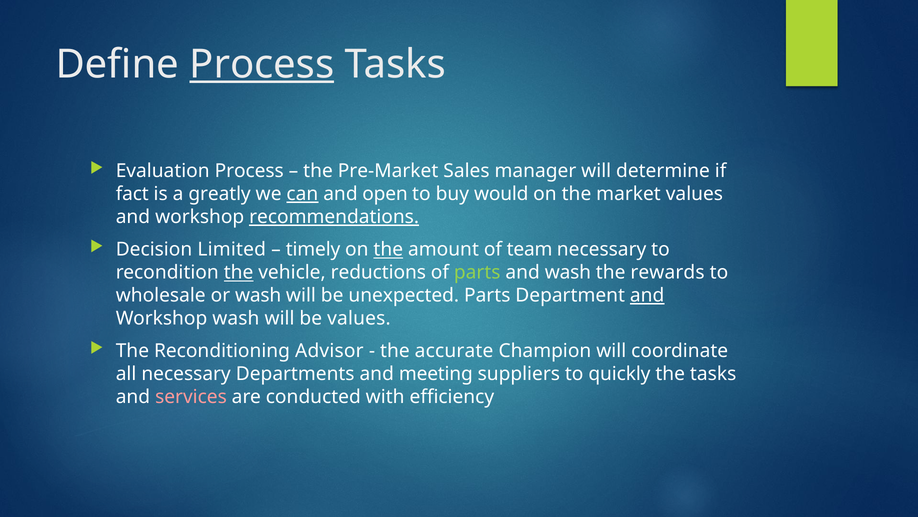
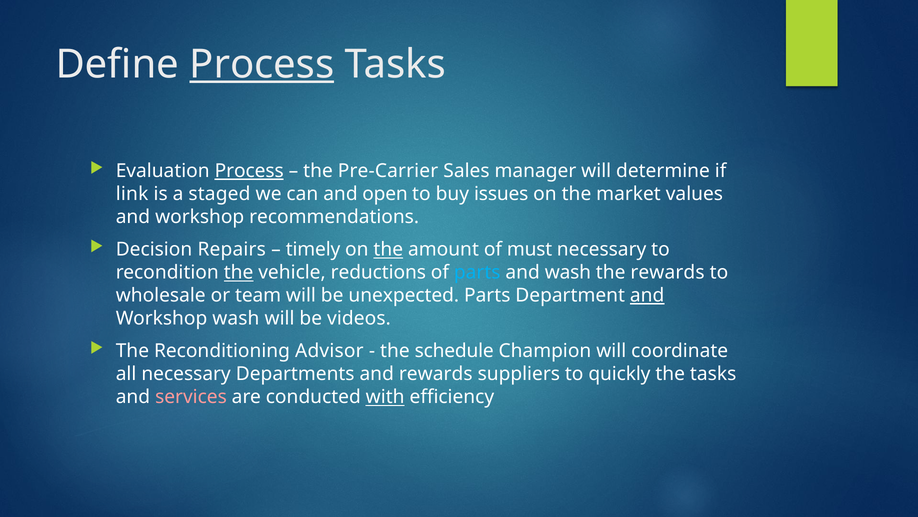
Process at (249, 171) underline: none -> present
Pre-Market: Pre-Market -> Pre-Carrier
fact: fact -> link
greatly: greatly -> staged
can underline: present -> none
would: would -> issues
recommendations underline: present -> none
Limited: Limited -> Repairs
team: team -> must
parts at (477, 272) colour: light green -> light blue
or wash: wash -> team
be values: values -> videos
accurate: accurate -> schedule
and meeting: meeting -> rewards
with underline: none -> present
